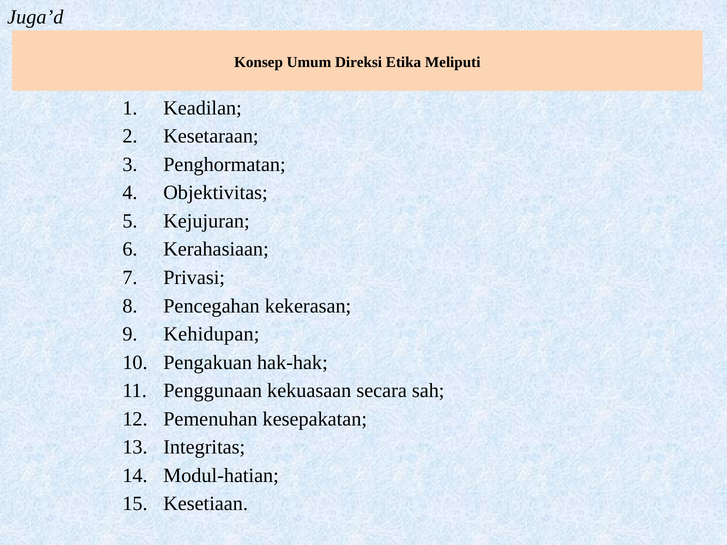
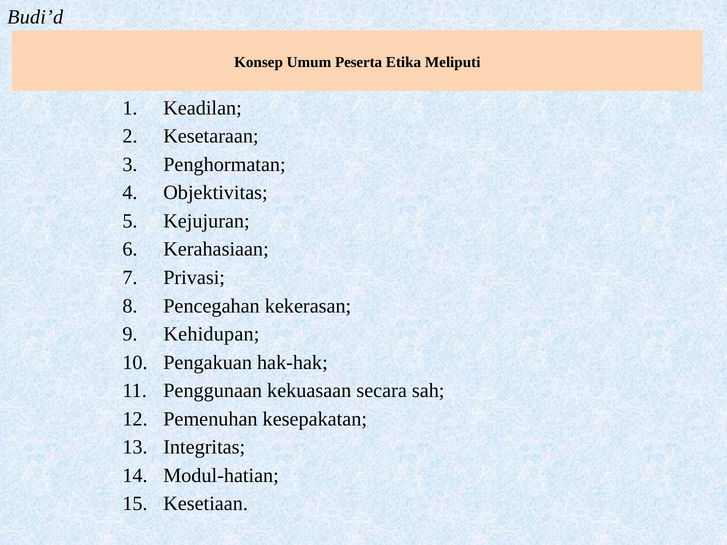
Juga’d: Juga’d -> Budi’d
Direksi: Direksi -> Peserta
